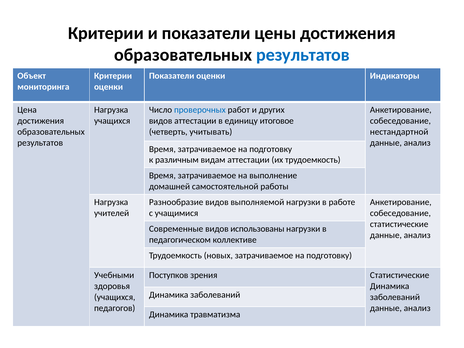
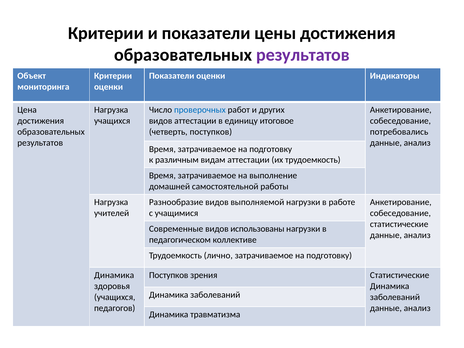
результатов at (303, 55) colour: blue -> purple
четверть учитывать: учитывать -> поступков
нестандартной: нестандартной -> потребовались
новых: новых -> лично
Учебными at (114, 275): Учебными -> Динамика
